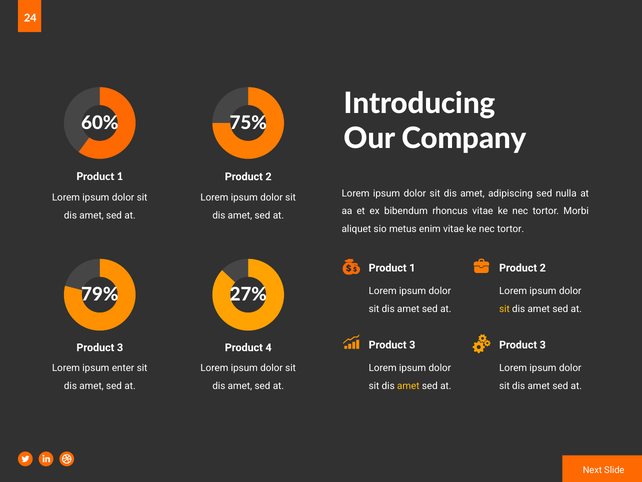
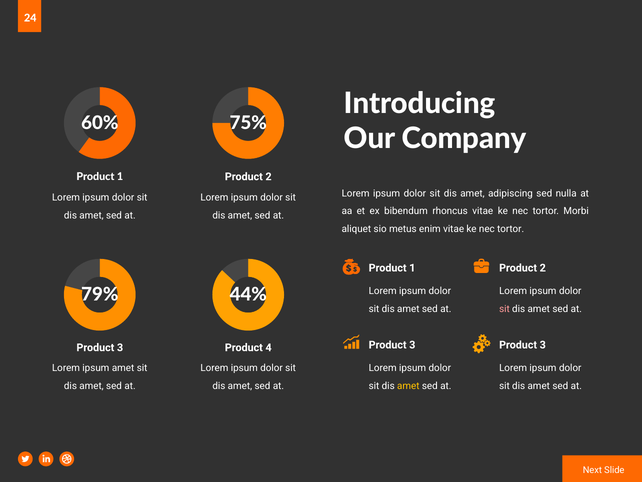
27%: 27% -> 44%
sit at (504, 309) colour: yellow -> pink
ipsum enter: enter -> amet
